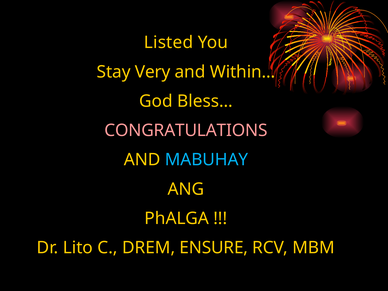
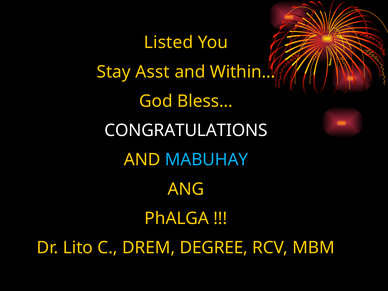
Very: Very -> Asst
CONGRATULATIONS colour: pink -> white
ENSURE: ENSURE -> DEGREE
